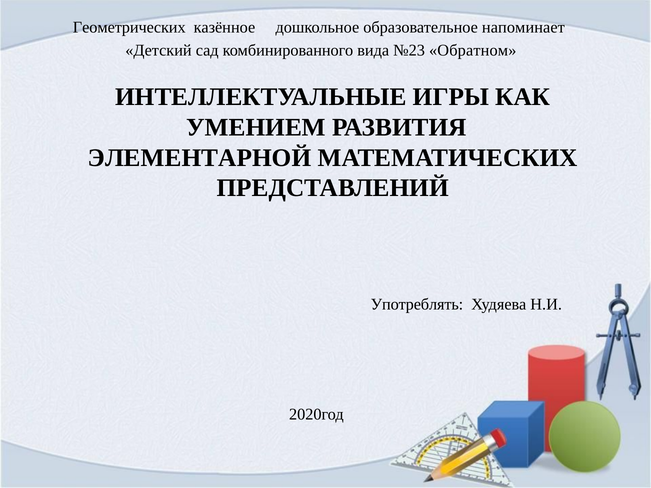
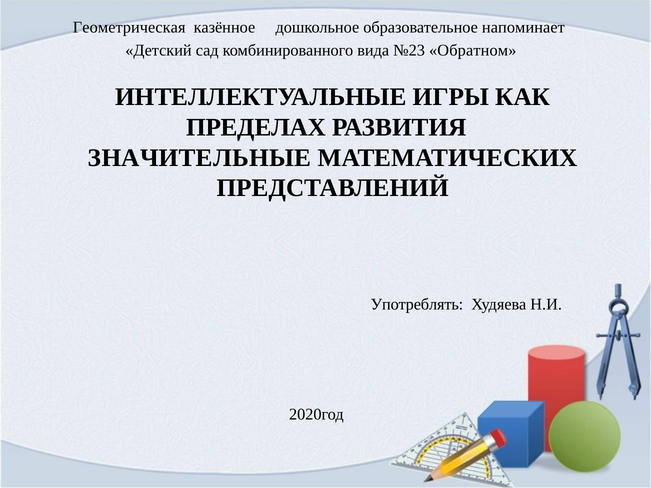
Геометрических: Геометрических -> Геометрическая
УМЕНИЕМ: УМЕНИЕМ -> ПРЕДЕЛАХ
ЭЛЕМЕНТАРНОЙ: ЭЛЕМЕНТАРНОЙ -> ЗНАЧИТЕЛЬНЫЕ
